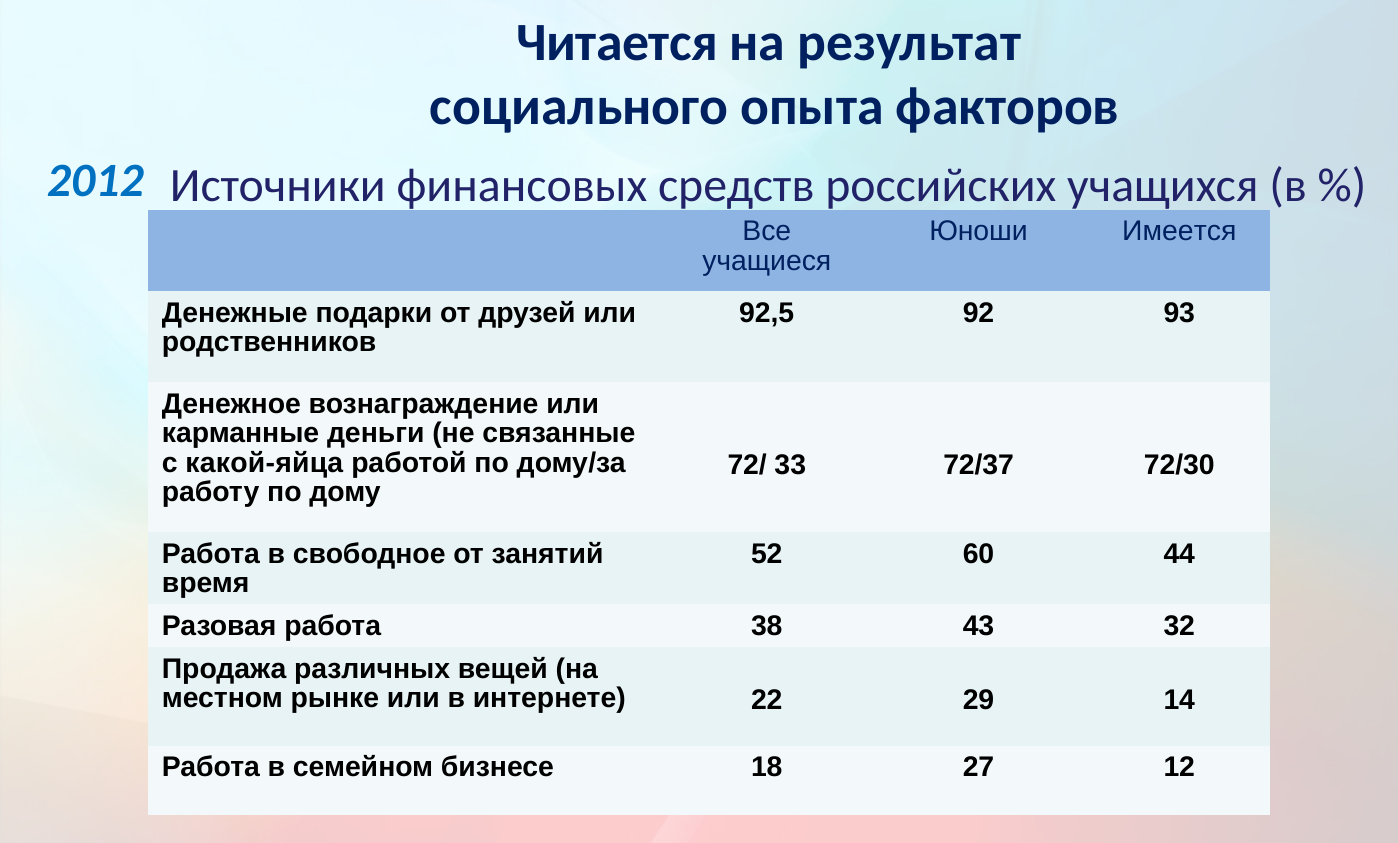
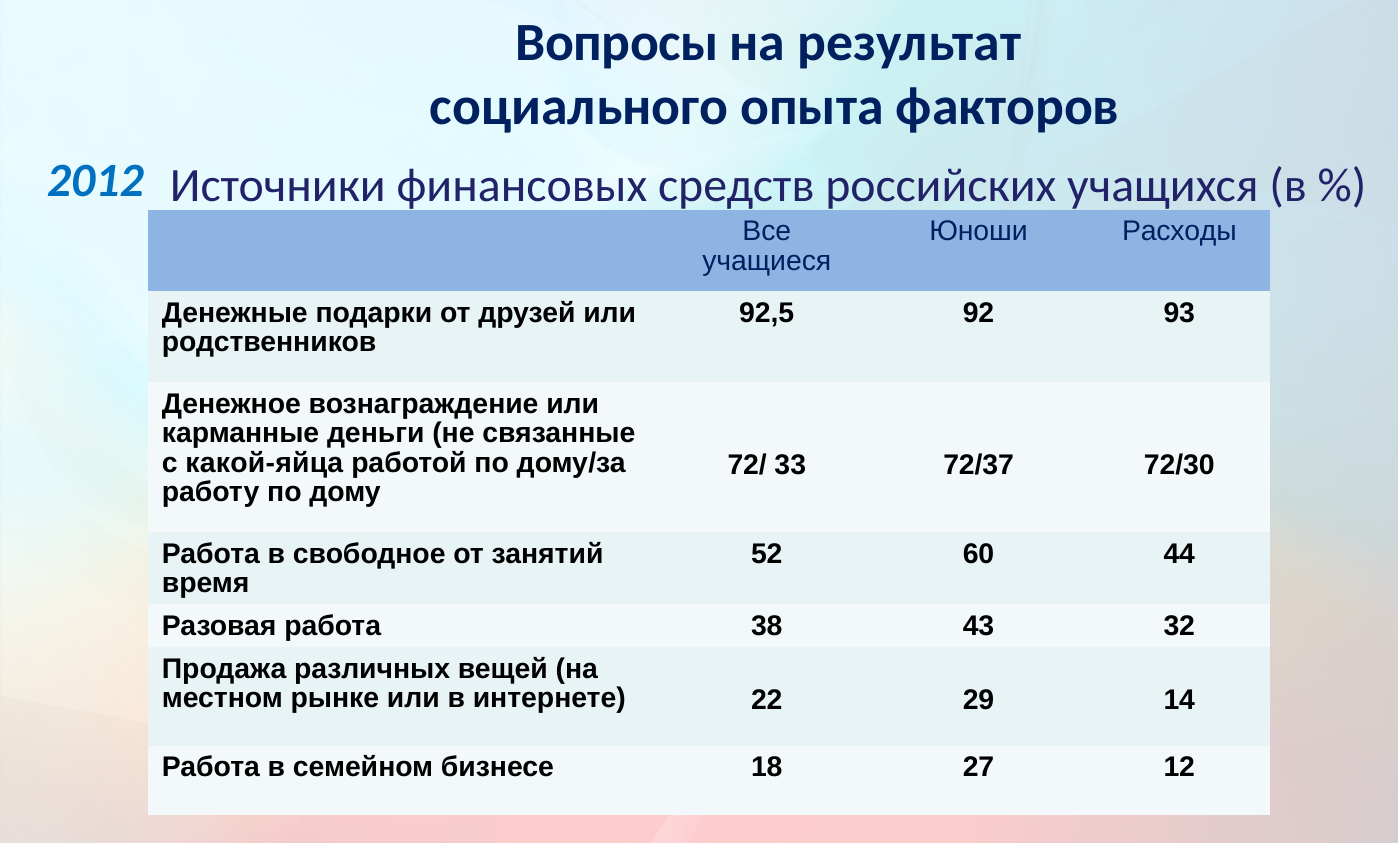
Читается: Читается -> Вопросы
Имеется: Имеется -> Расходы
